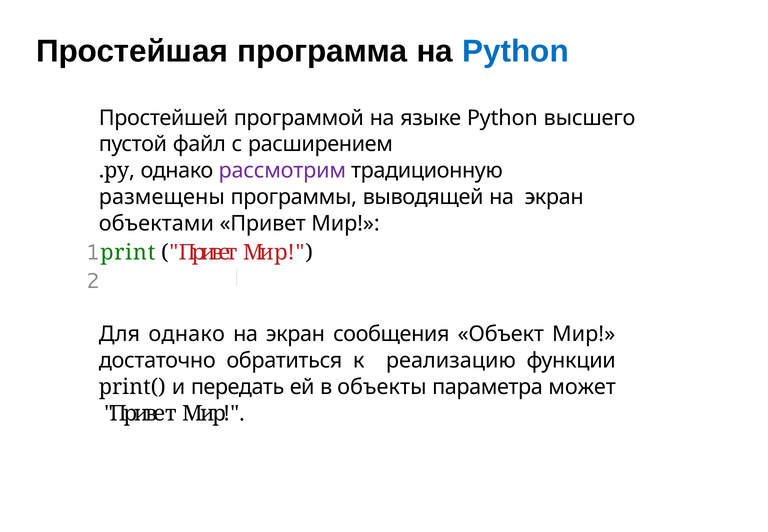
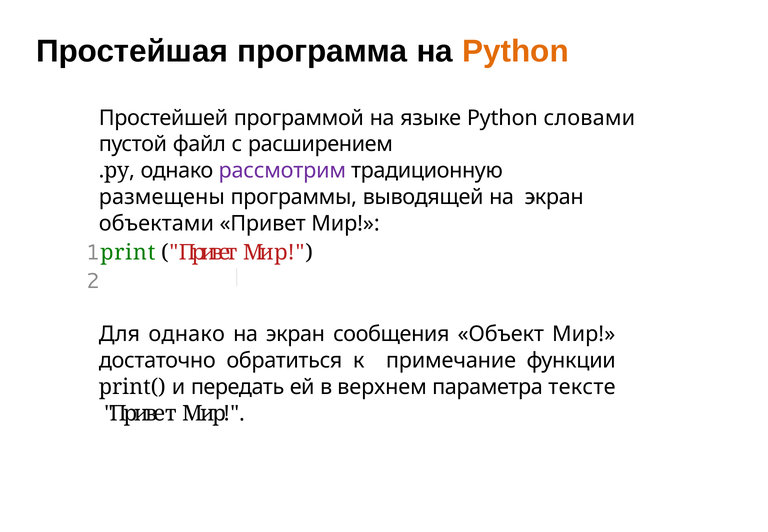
Python at (516, 52) colour: blue -> orange
высшего: высшего -> словами
реализацию: реализацию -> примечание
объекты: объекты -> верхнем
может: может -> тексте
